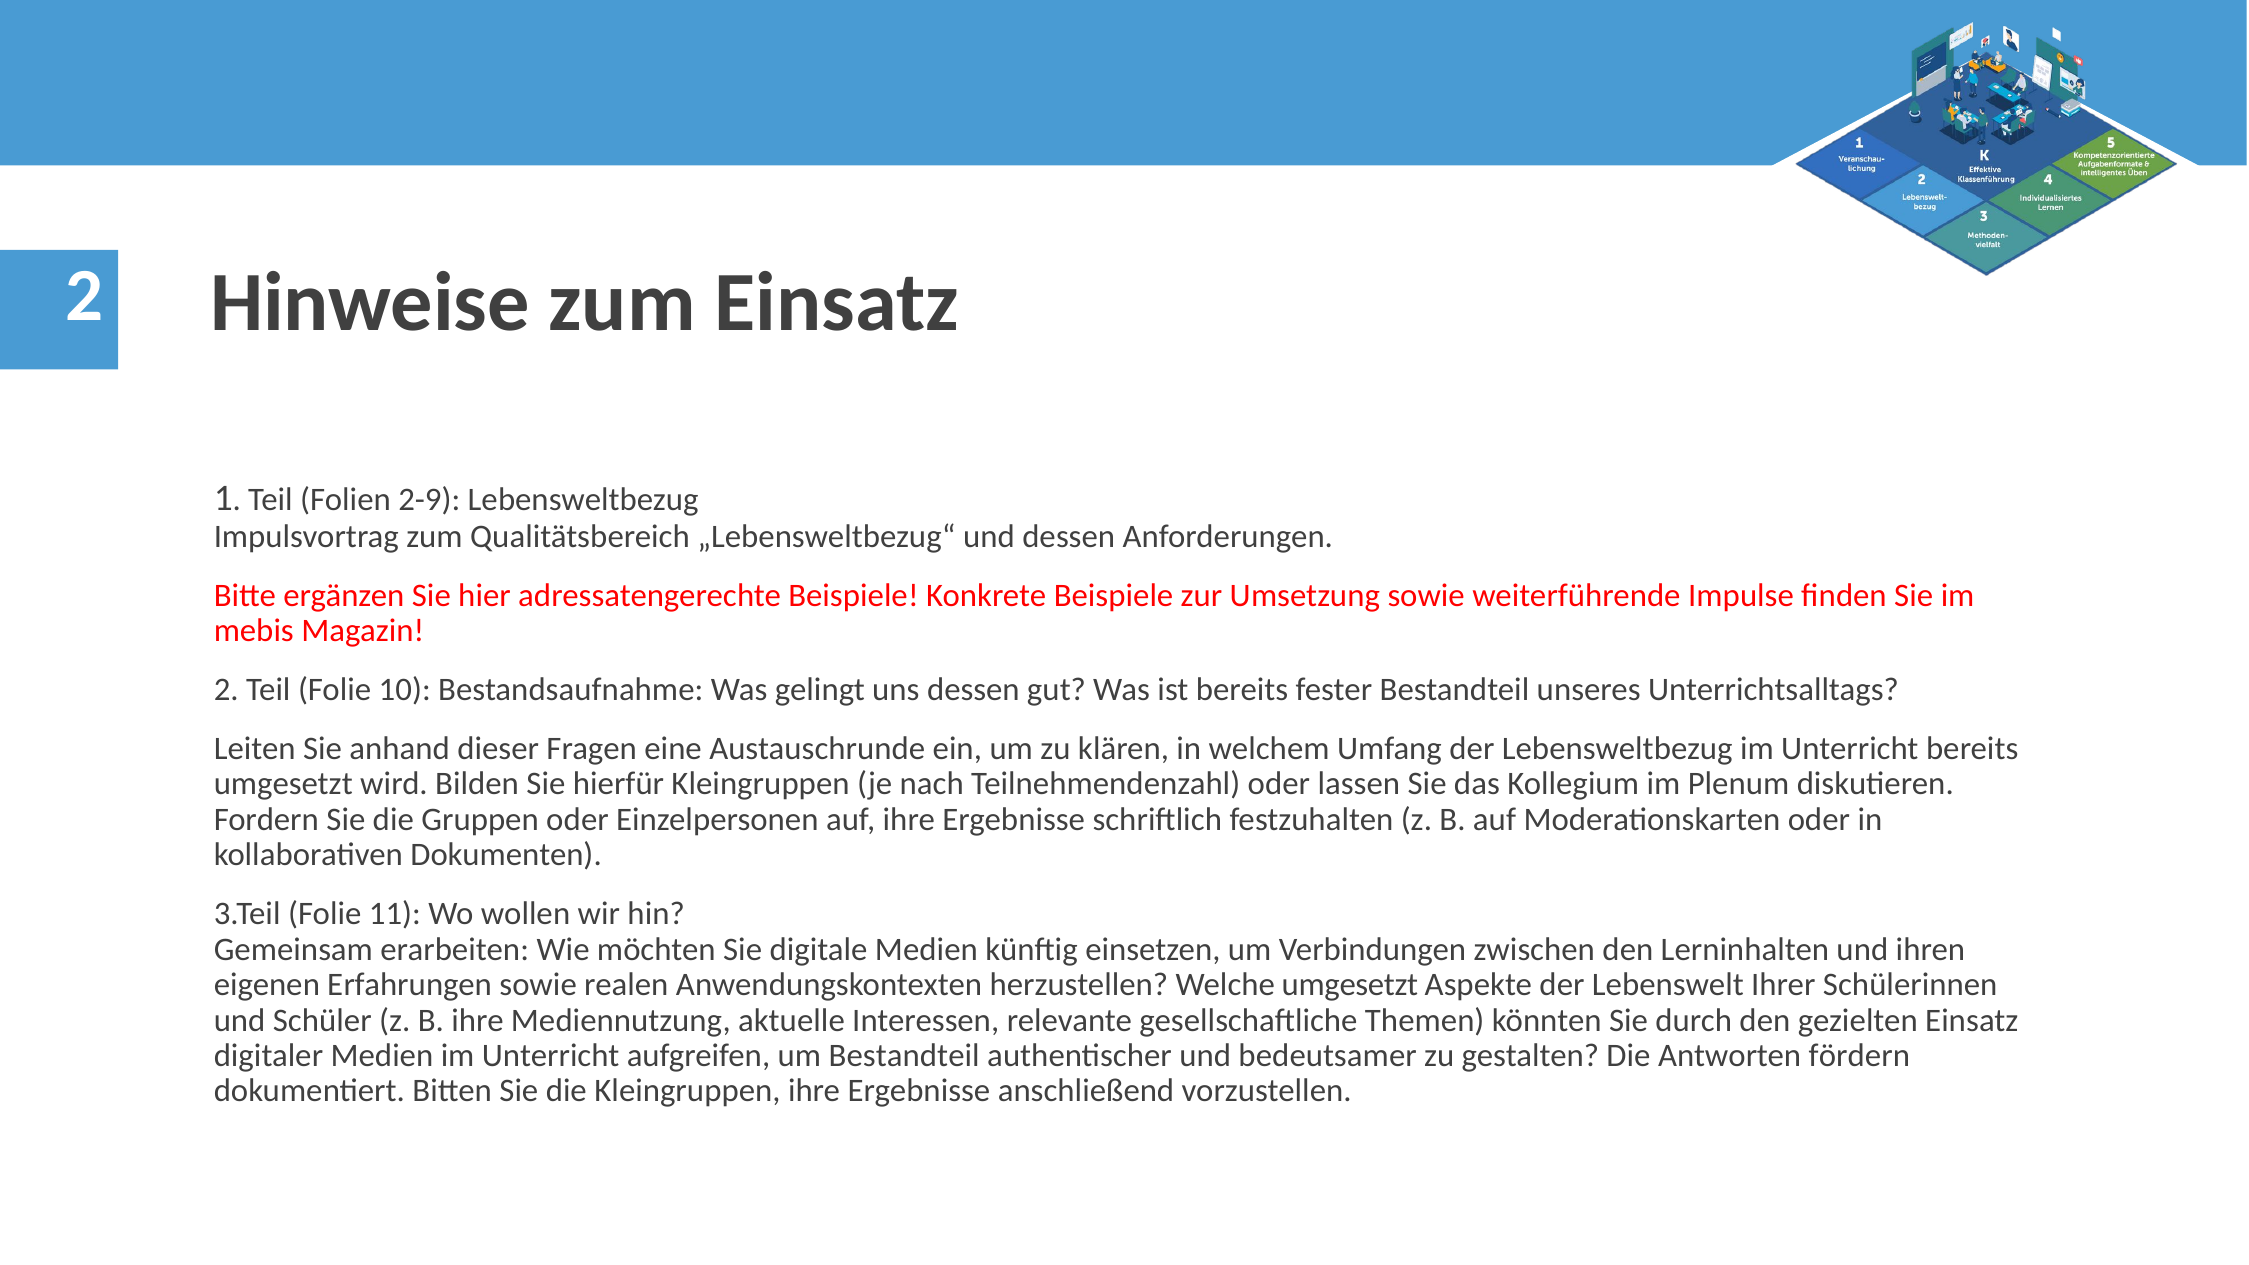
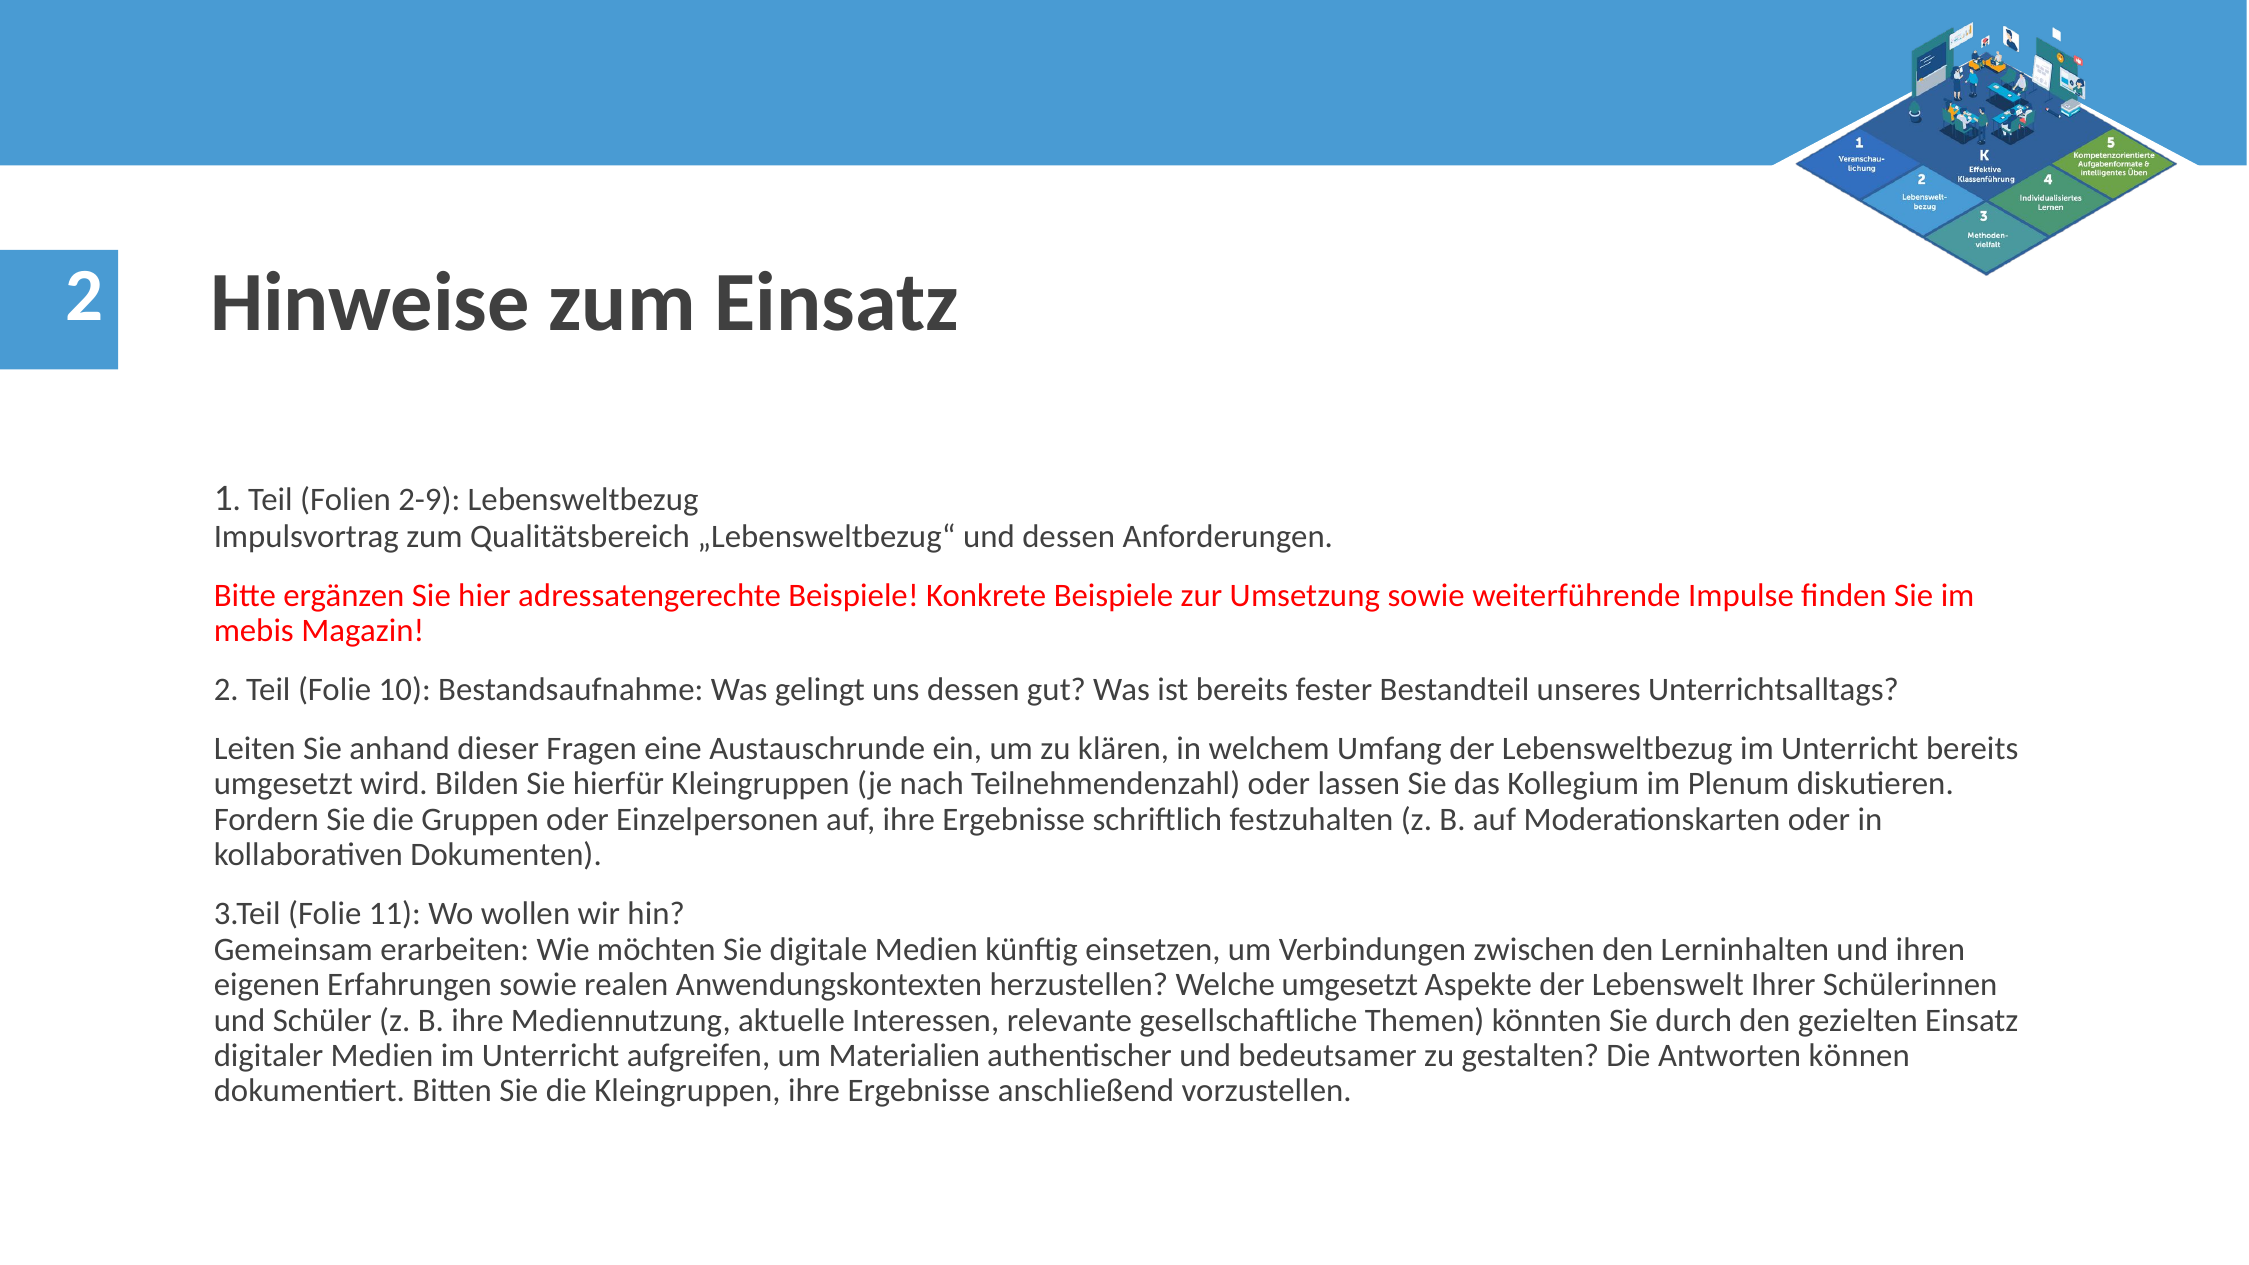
um Bestandteil: Bestandteil -> Materialien
fördern: fördern -> können
